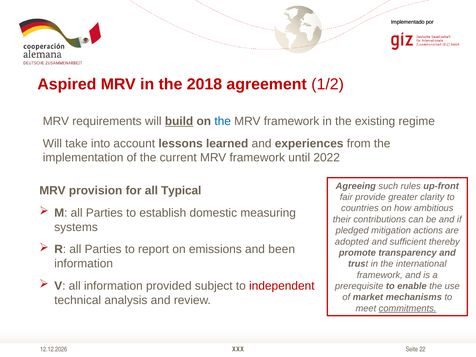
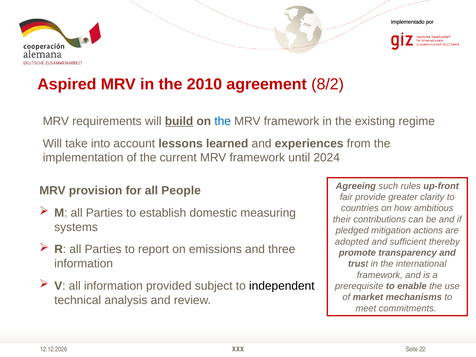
2018: 2018 -> 2010
1/2: 1/2 -> 8/2
2022: 2022 -> 2024
Typical: Typical -> People
been: been -> three
independent colour: red -> black
commitments underline: present -> none
